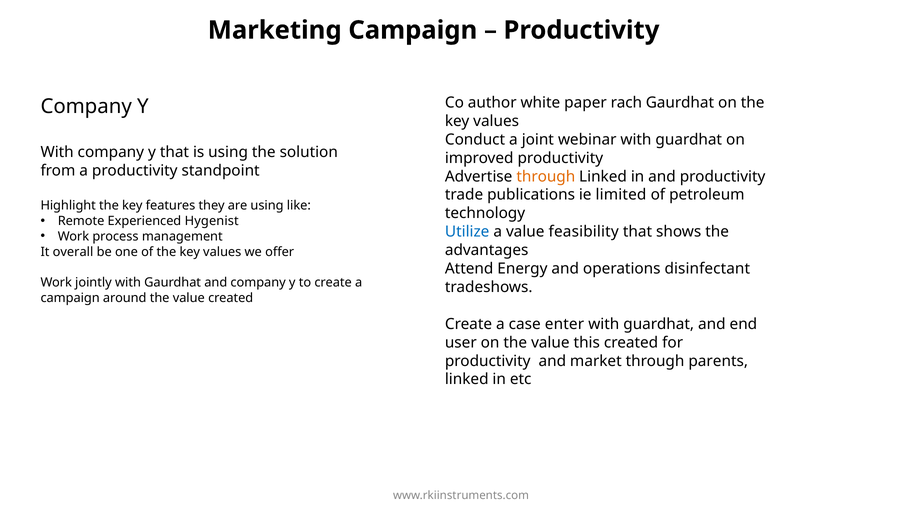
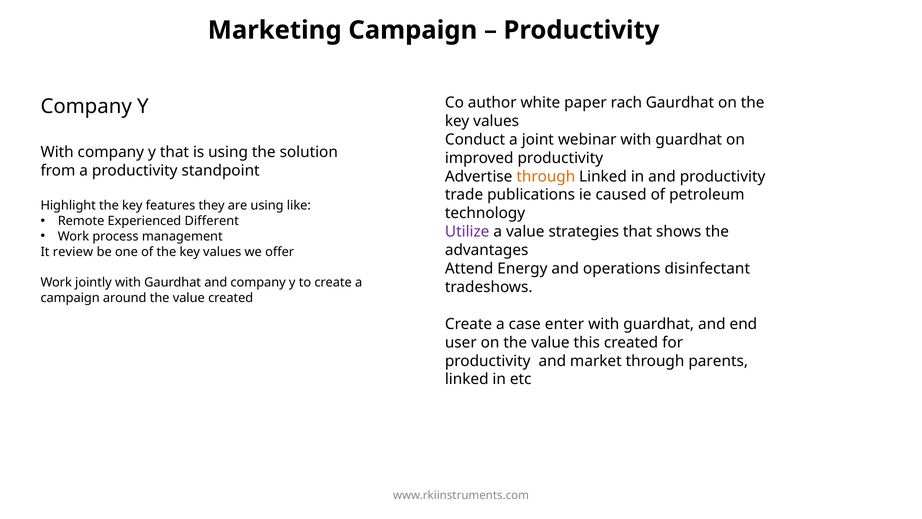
limited: limited -> caused
Hygenist: Hygenist -> Different
Utilize colour: blue -> purple
feasibility: feasibility -> strategies
overall: overall -> review
